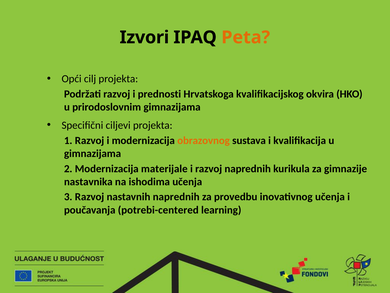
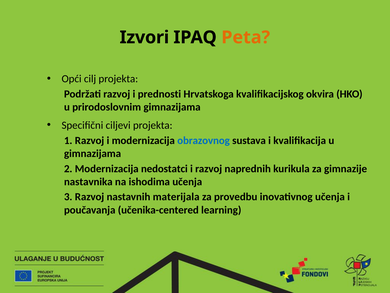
obrazovnog colour: orange -> blue
materijale: materijale -> nedostatci
nastavnih naprednih: naprednih -> materijala
potrebi-centered: potrebi-centered -> učenika-centered
